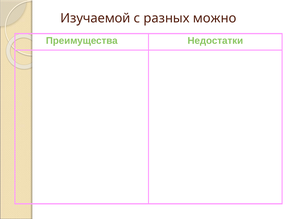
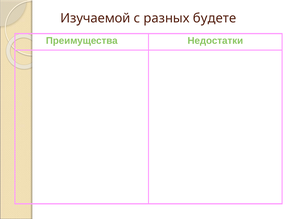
можно: можно -> будете
